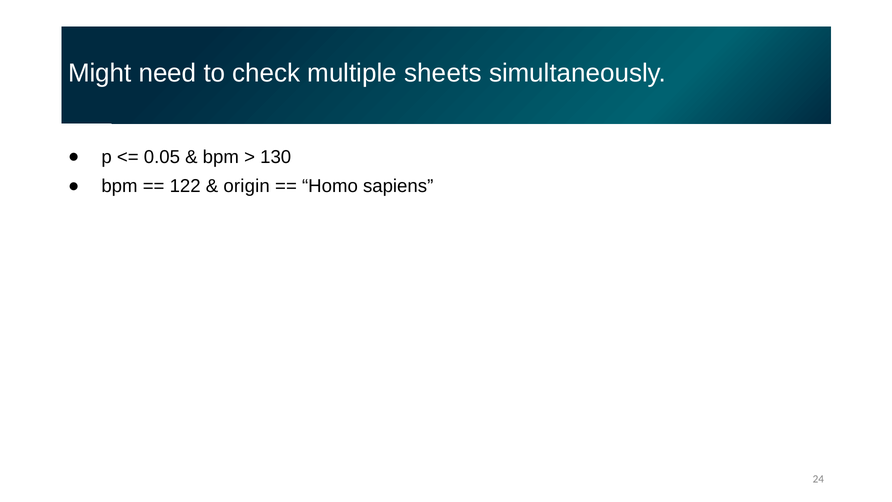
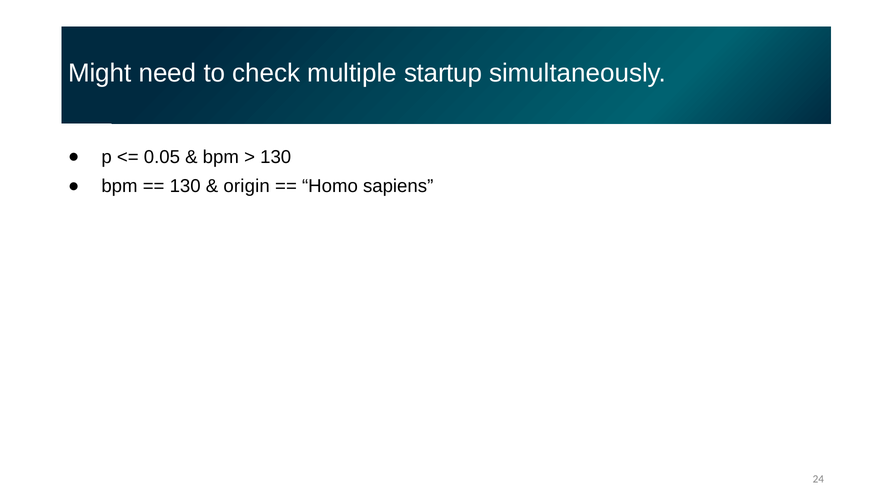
sheets: sheets -> startup
122 at (185, 186): 122 -> 130
